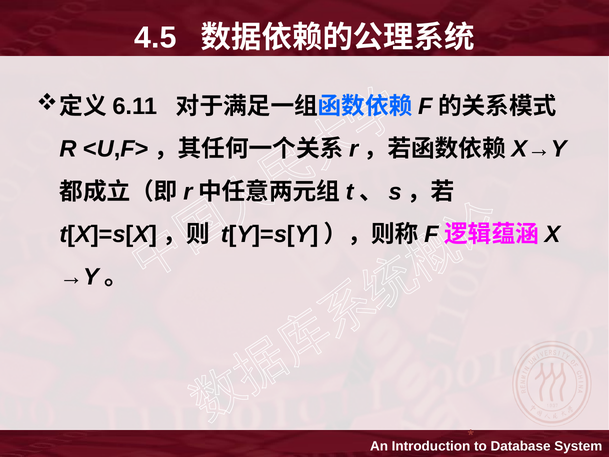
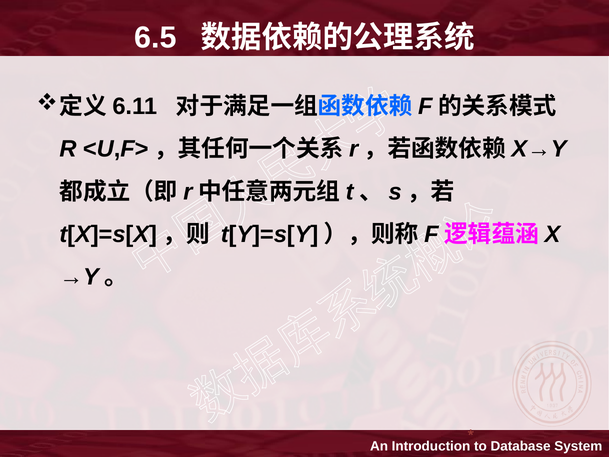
4.5: 4.5 -> 6.5
